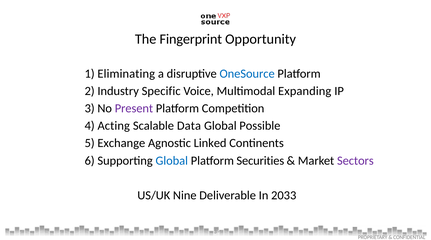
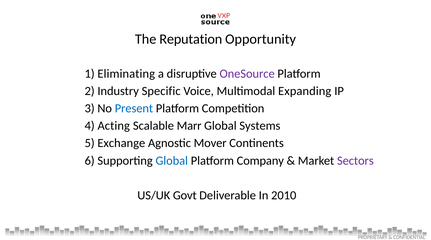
Fingerprint: Fingerprint -> Reputation
OneSource colour: blue -> purple
Present colour: purple -> blue
Data: Data -> Marr
Possible: Possible -> Systems
Linked: Linked -> Mover
Securities: Securities -> Company
Nine: Nine -> Govt
2033: 2033 -> 2010
